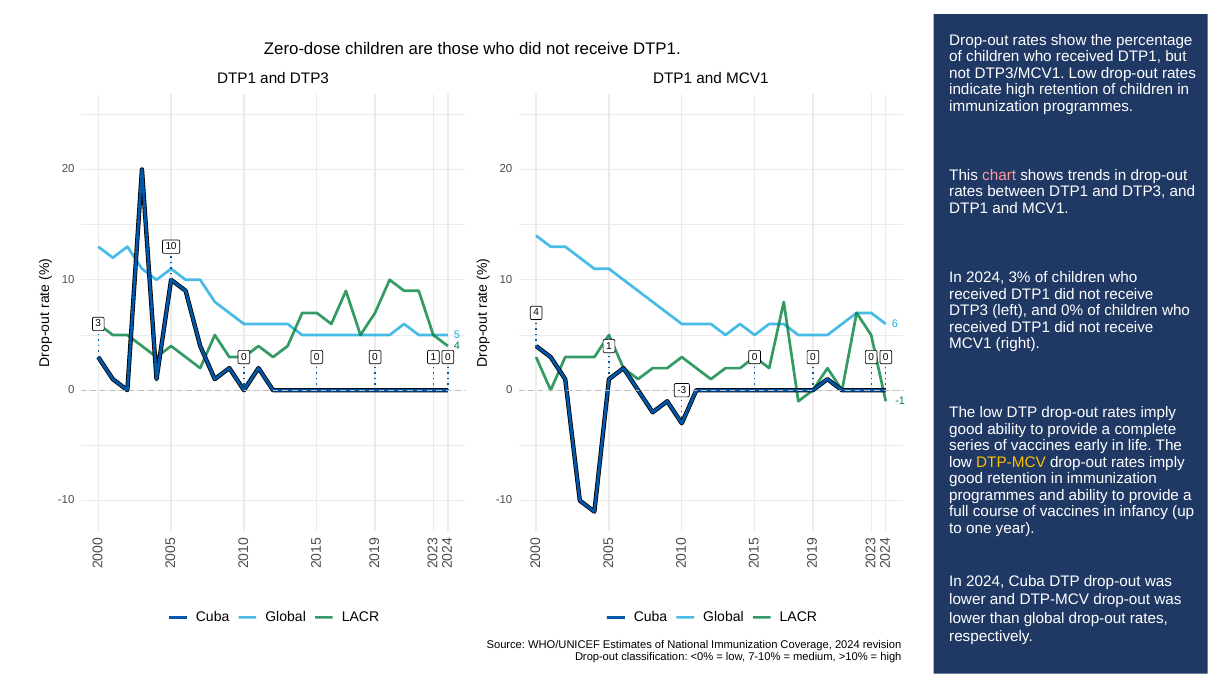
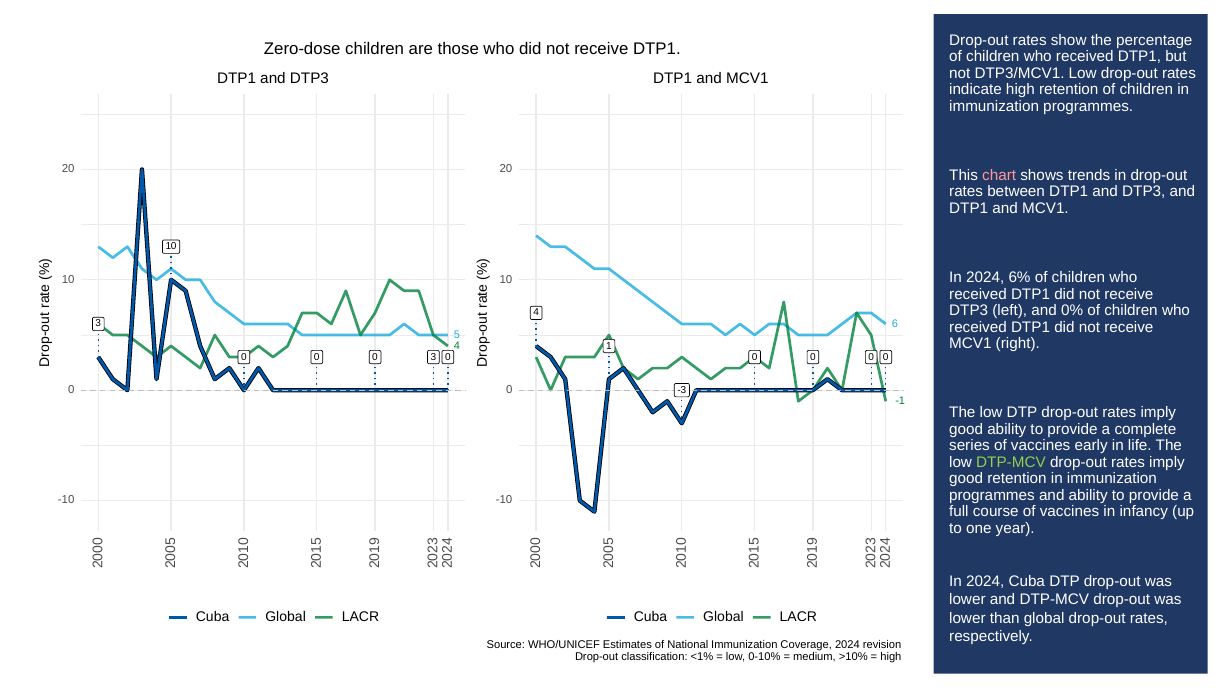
3%: 3% -> 6%
0 0 1: 1 -> 3
DTP-MCV at (1011, 462) colour: yellow -> light green
<0%: <0% -> <1%
7-10%: 7-10% -> 0-10%
